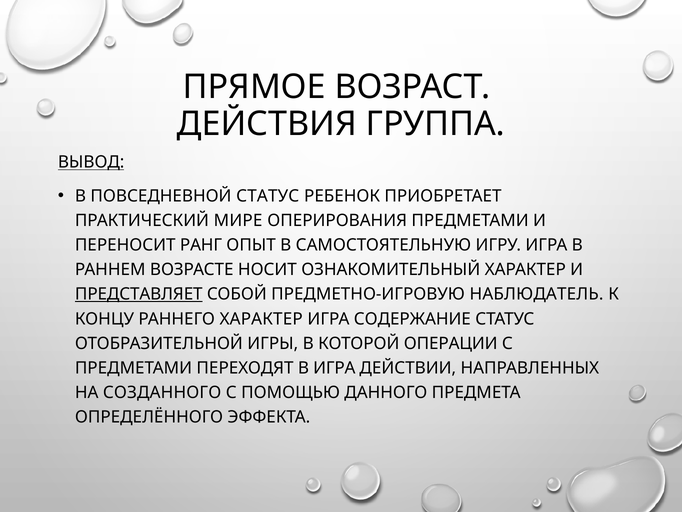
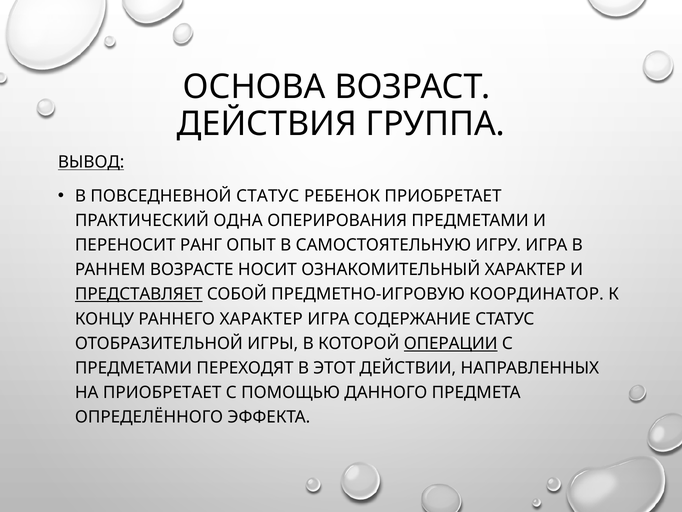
ПРЯМОЕ: ПРЯМОЕ -> ОСНОВА
МИРЕ: МИРЕ -> ОДНА
НАБЛЮДАТЕЛЬ: НАБЛЮДАТЕЛЬ -> КООРДИНАТОР
ОПЕРАЦИИ underline: none -> present
В ИГРА: ИГРА -> ЭТОТ
НА СОЗДАННОГО: СОЗДАННОГО -> ПРИОБРЕТАЕТ
